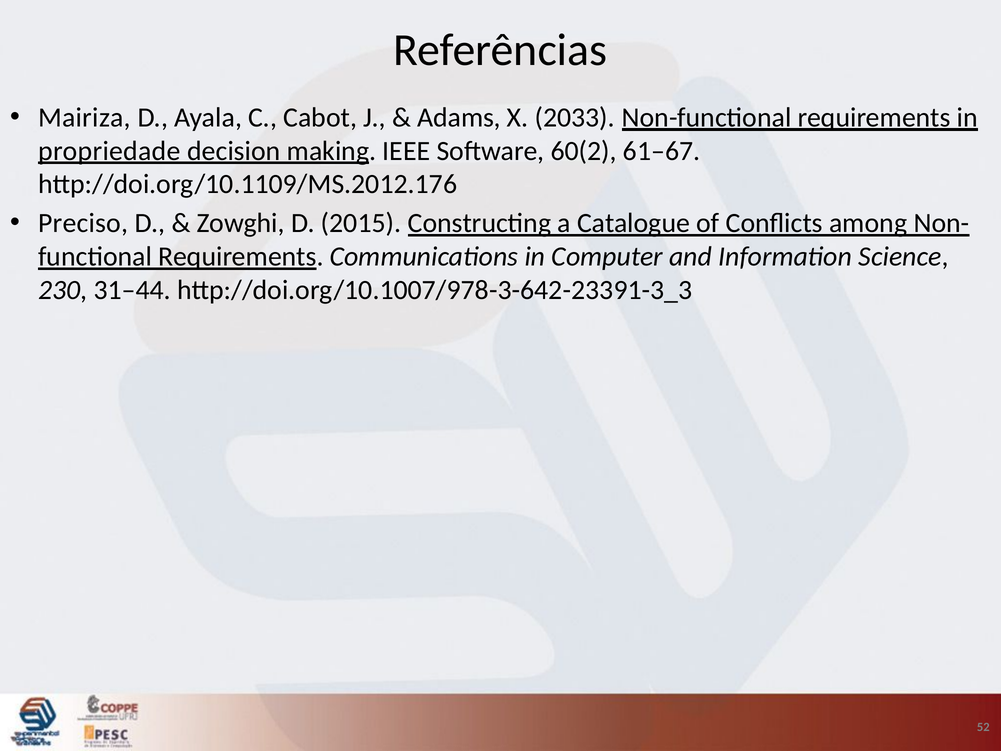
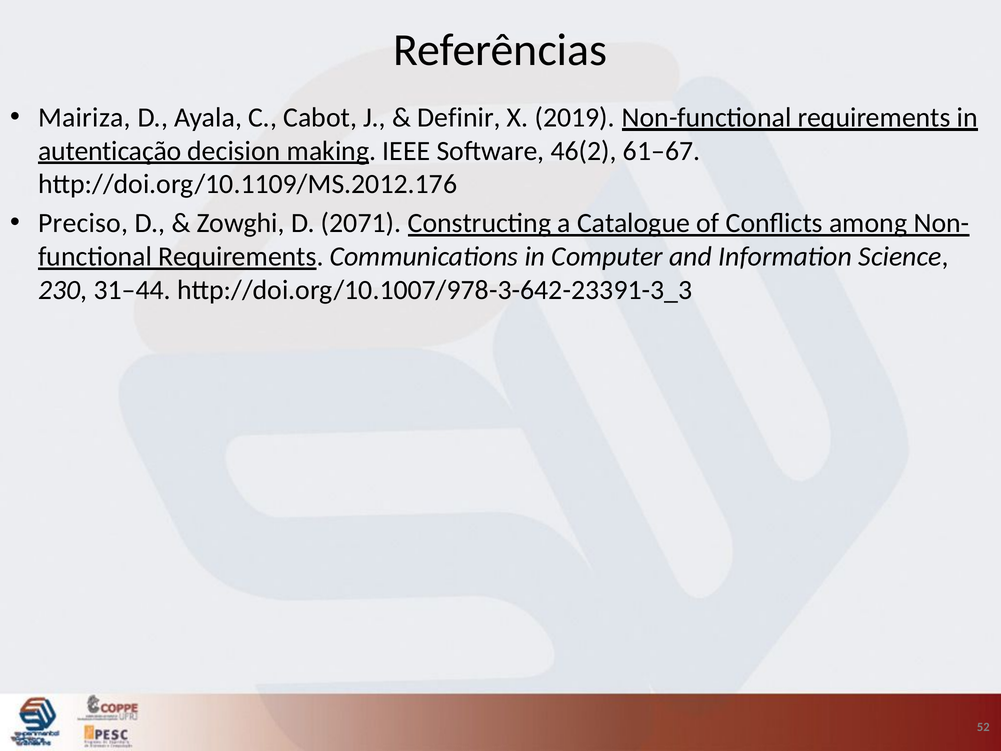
Adams: Adams -> Definir
2033: 2033 -> 2019
propriedade: propriedade -> autenticação
60(2: 60(2 -> 46(2
2015: 2015 -> 2071
